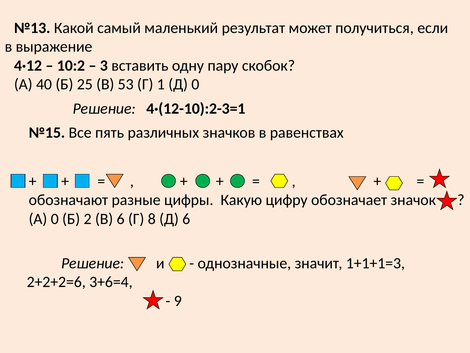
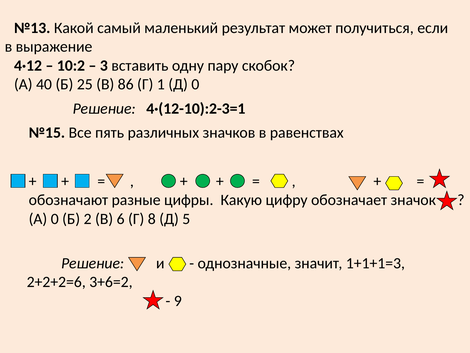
53: 53 -> 86
Д 6: 6 -> 5
3+6=4: 3+6=4 -> 3+6=2
